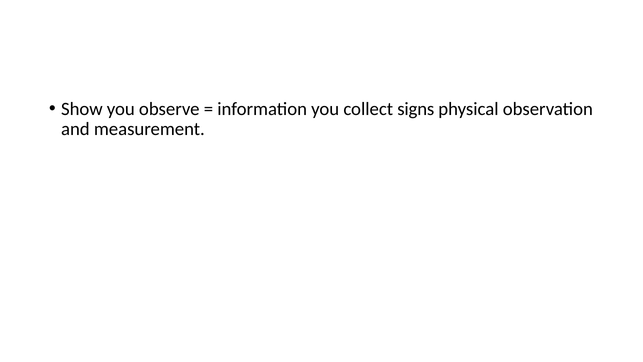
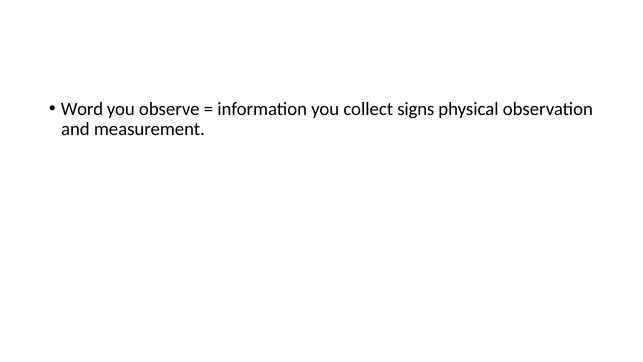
Show: Show -> Word
